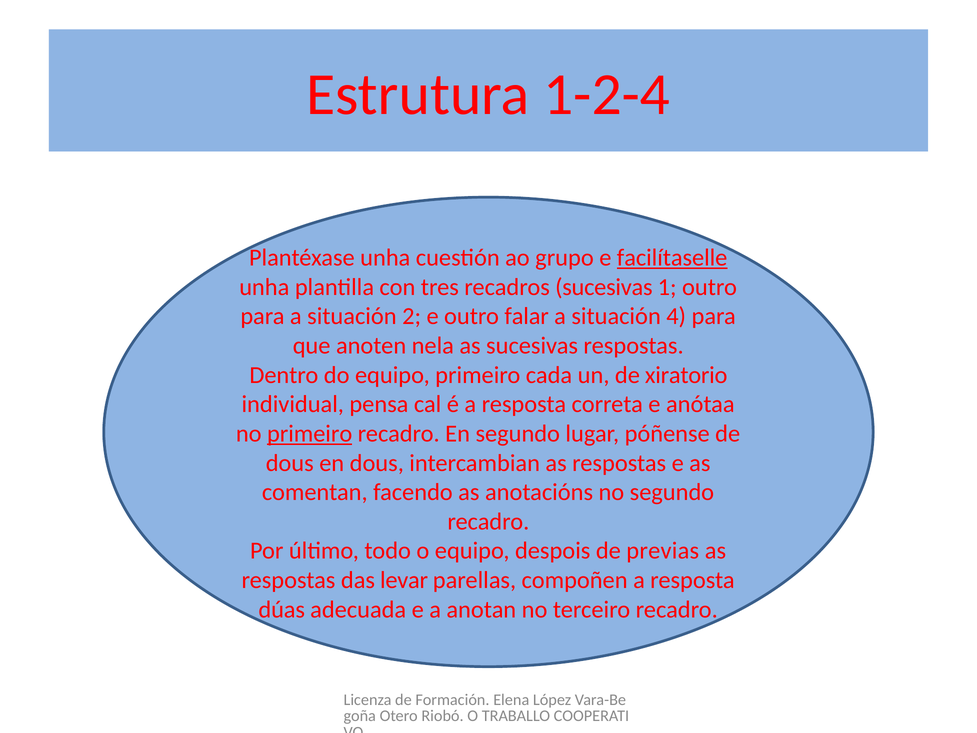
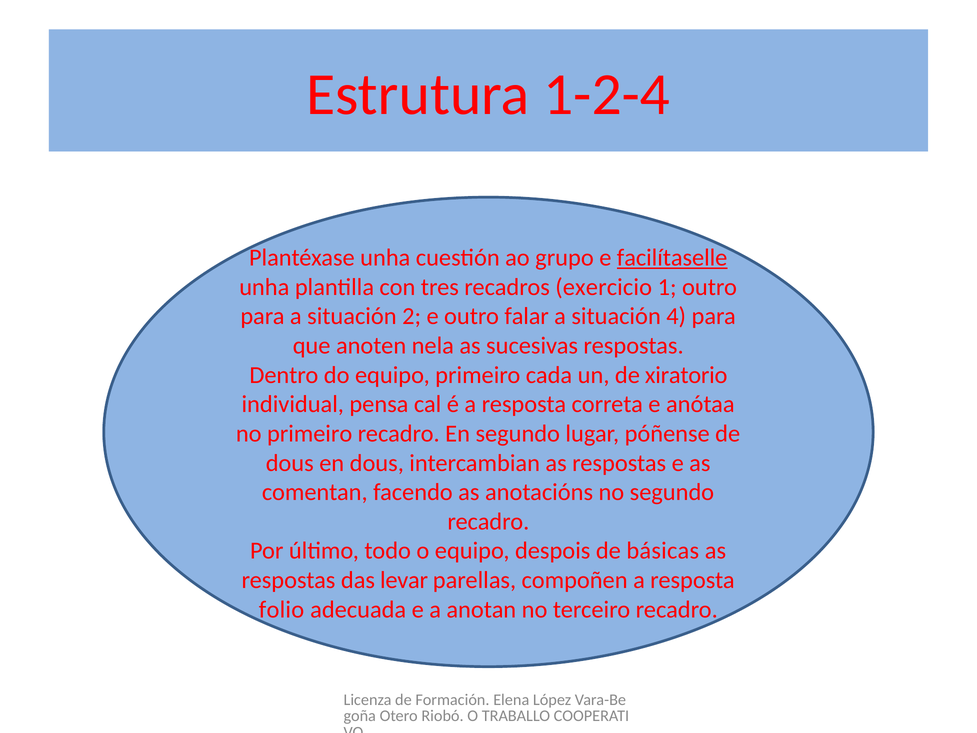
recadros sucesivas: sucesivas -> exercicio
primeiro at (310, 433) underline: present -> none
previas: previas -> básicas
dúas: dúas -> folio
